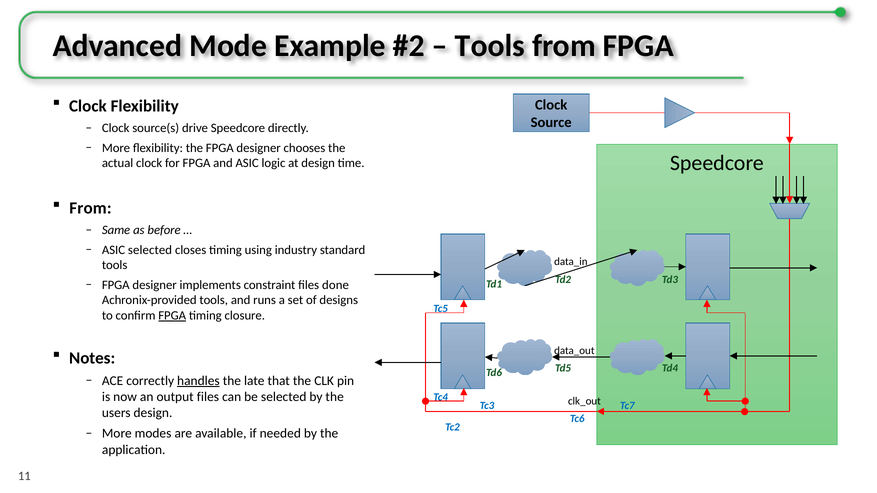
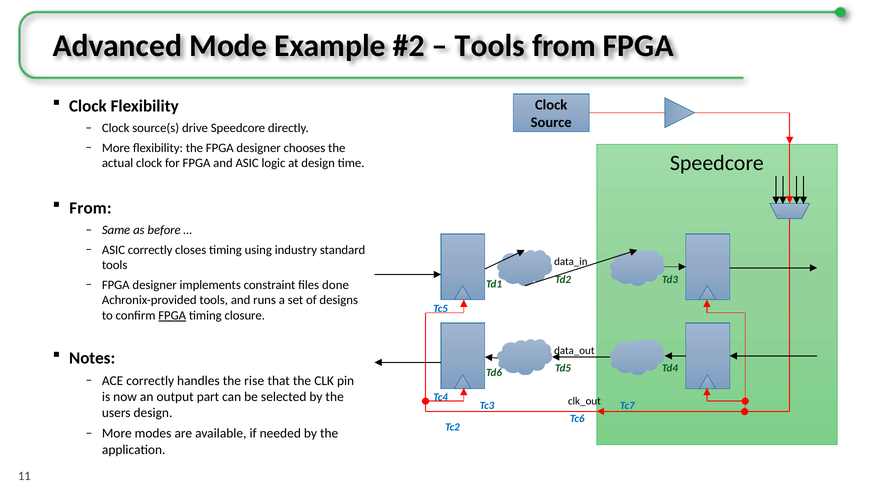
ASIC selected: selected -> correctly
handles underline: present -> none
late: late -> rise
output files: files -> part
